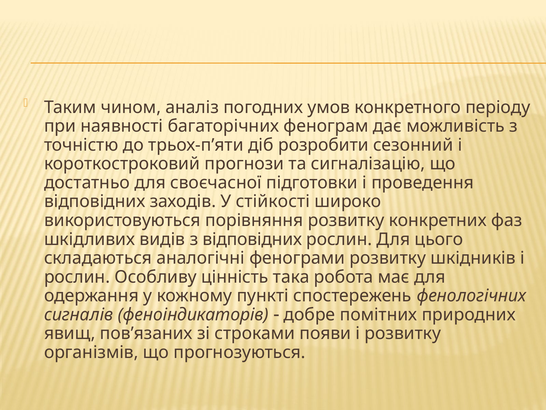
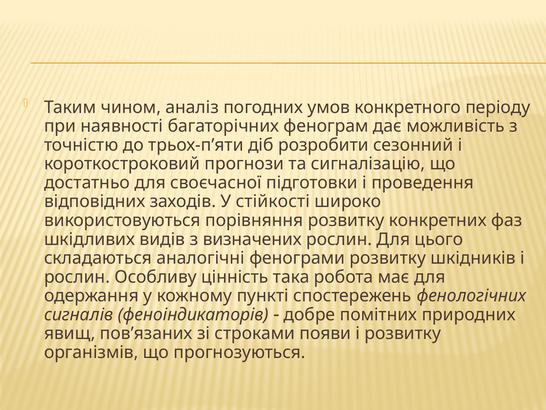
з відповідних: відповідних -> визначених
